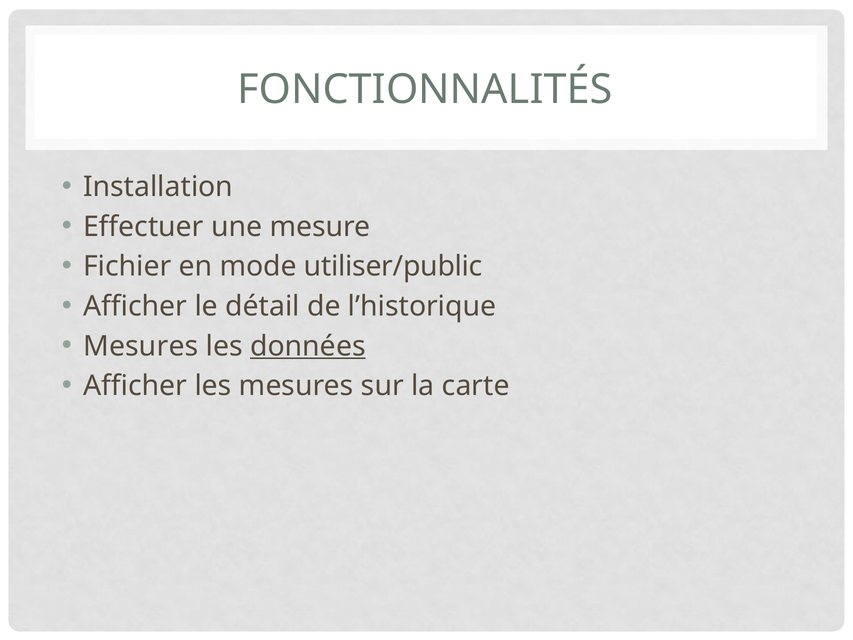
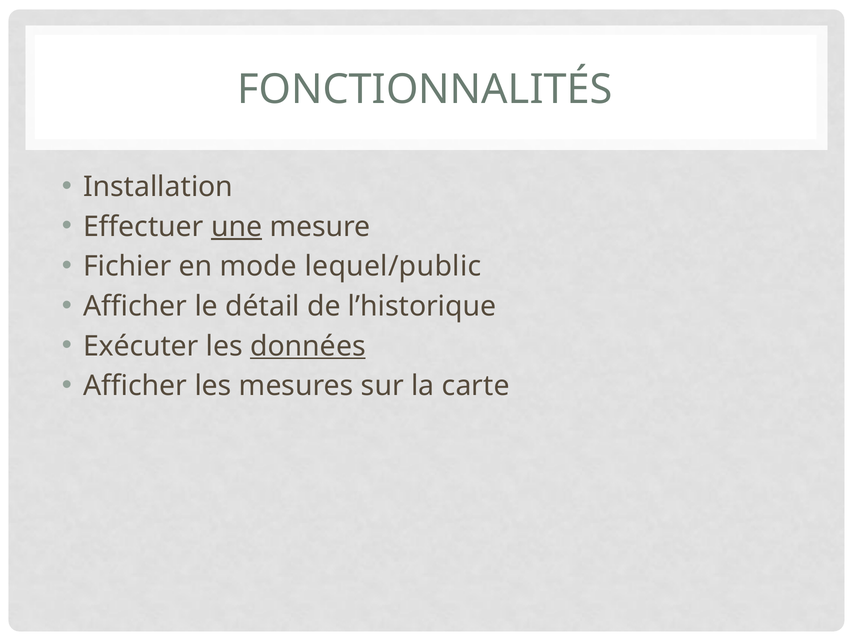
une underline: none -> present
utiliser/public: utiliser/public -> lequel/public
Mesures at (141, 346): Mesures -> Exécuter
